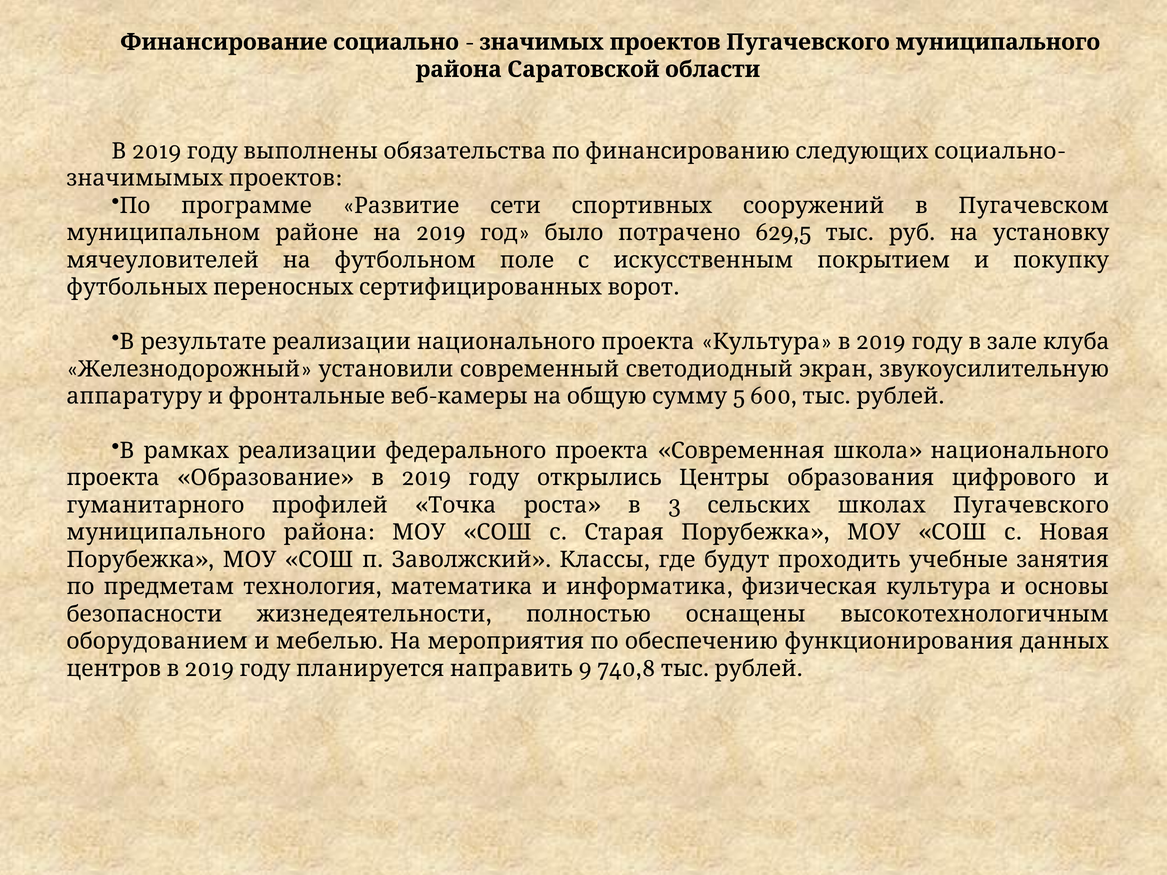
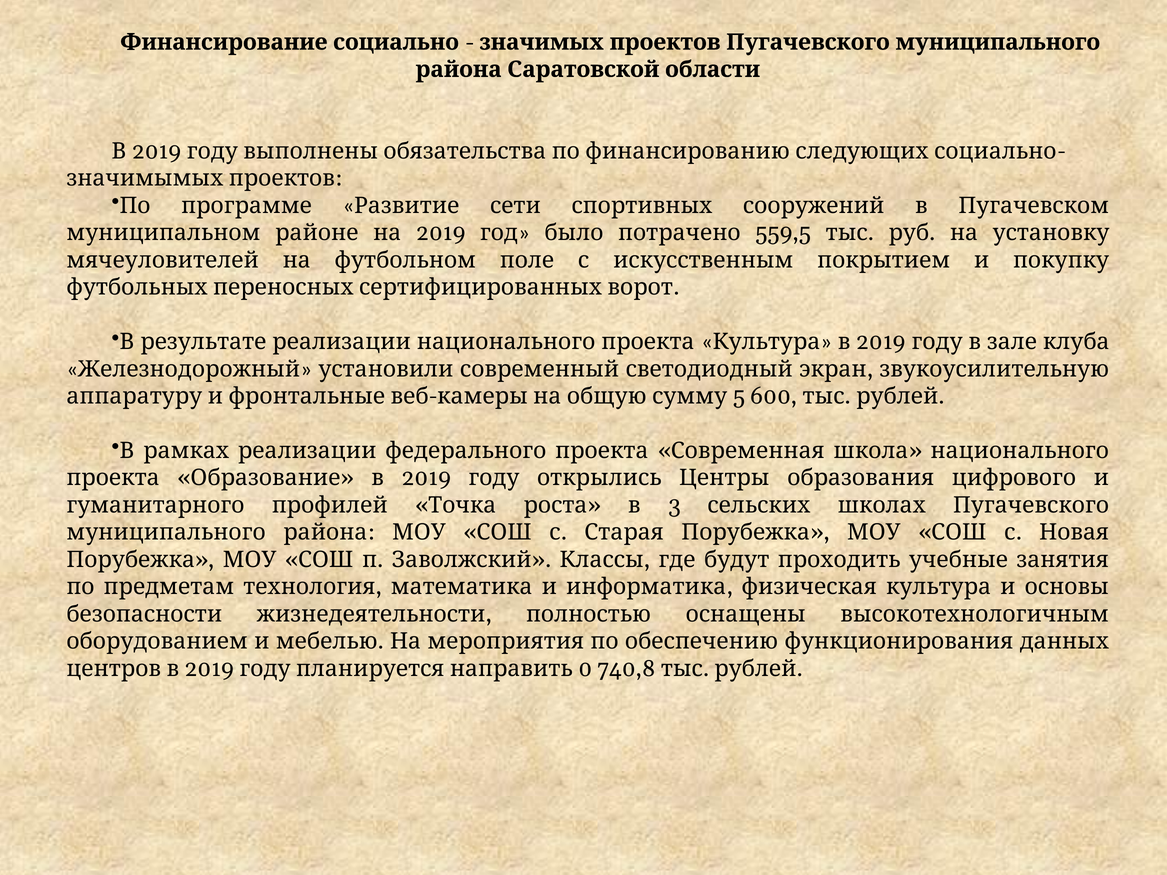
629,5: 629,5 -> 559,5
9: 9 -> 0
